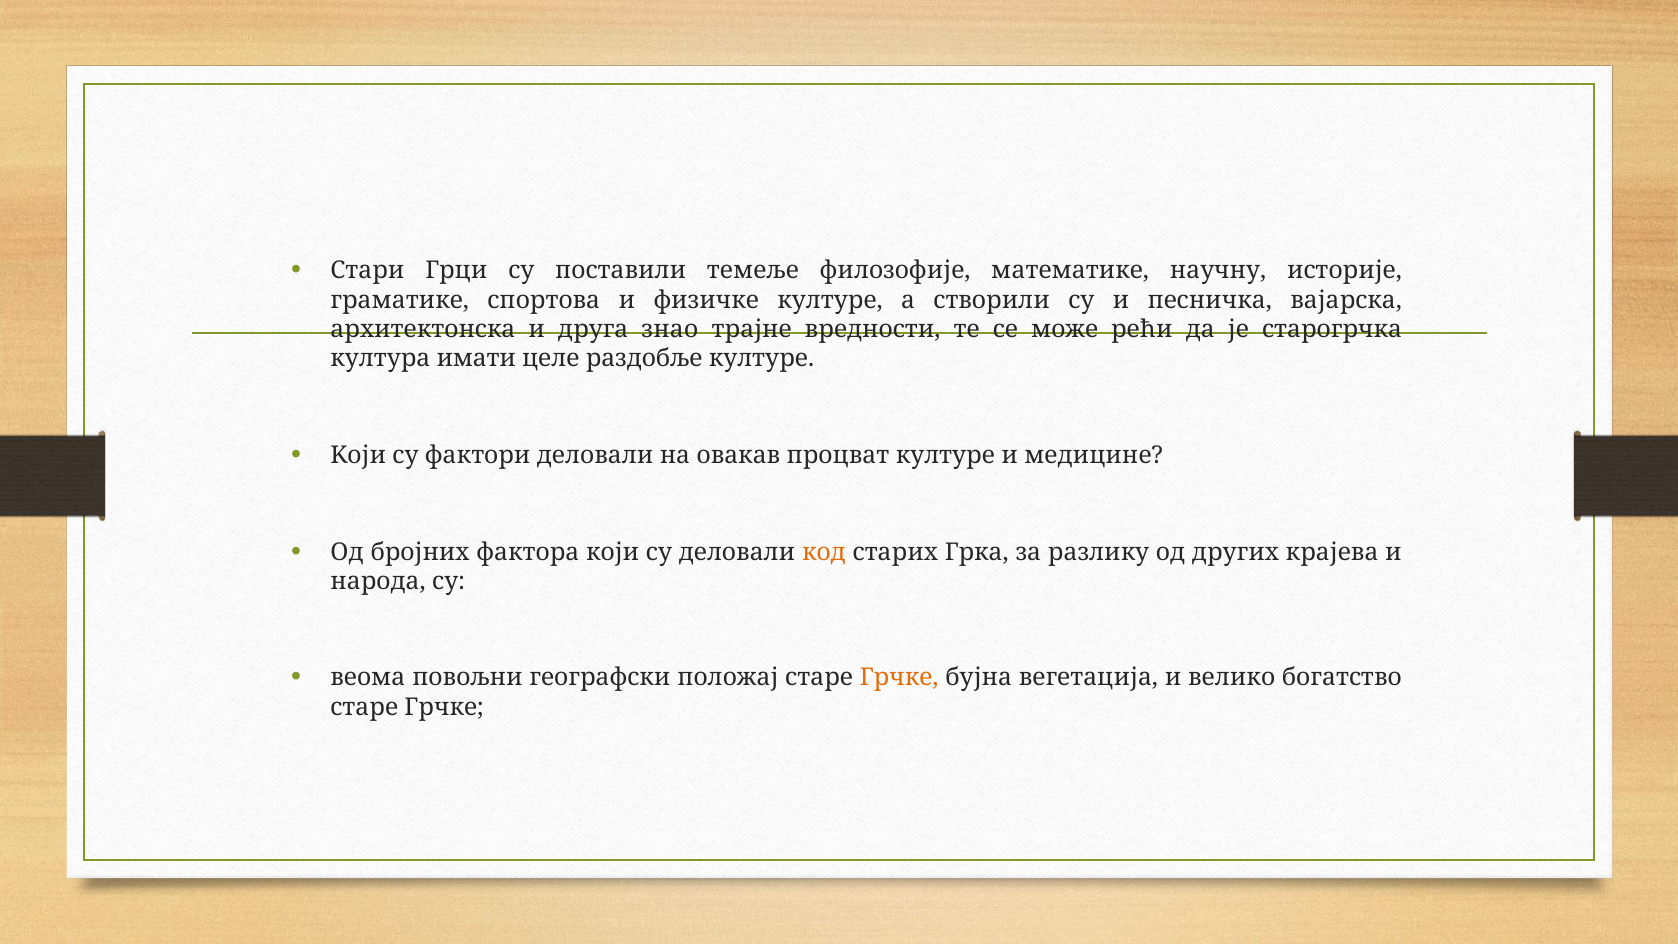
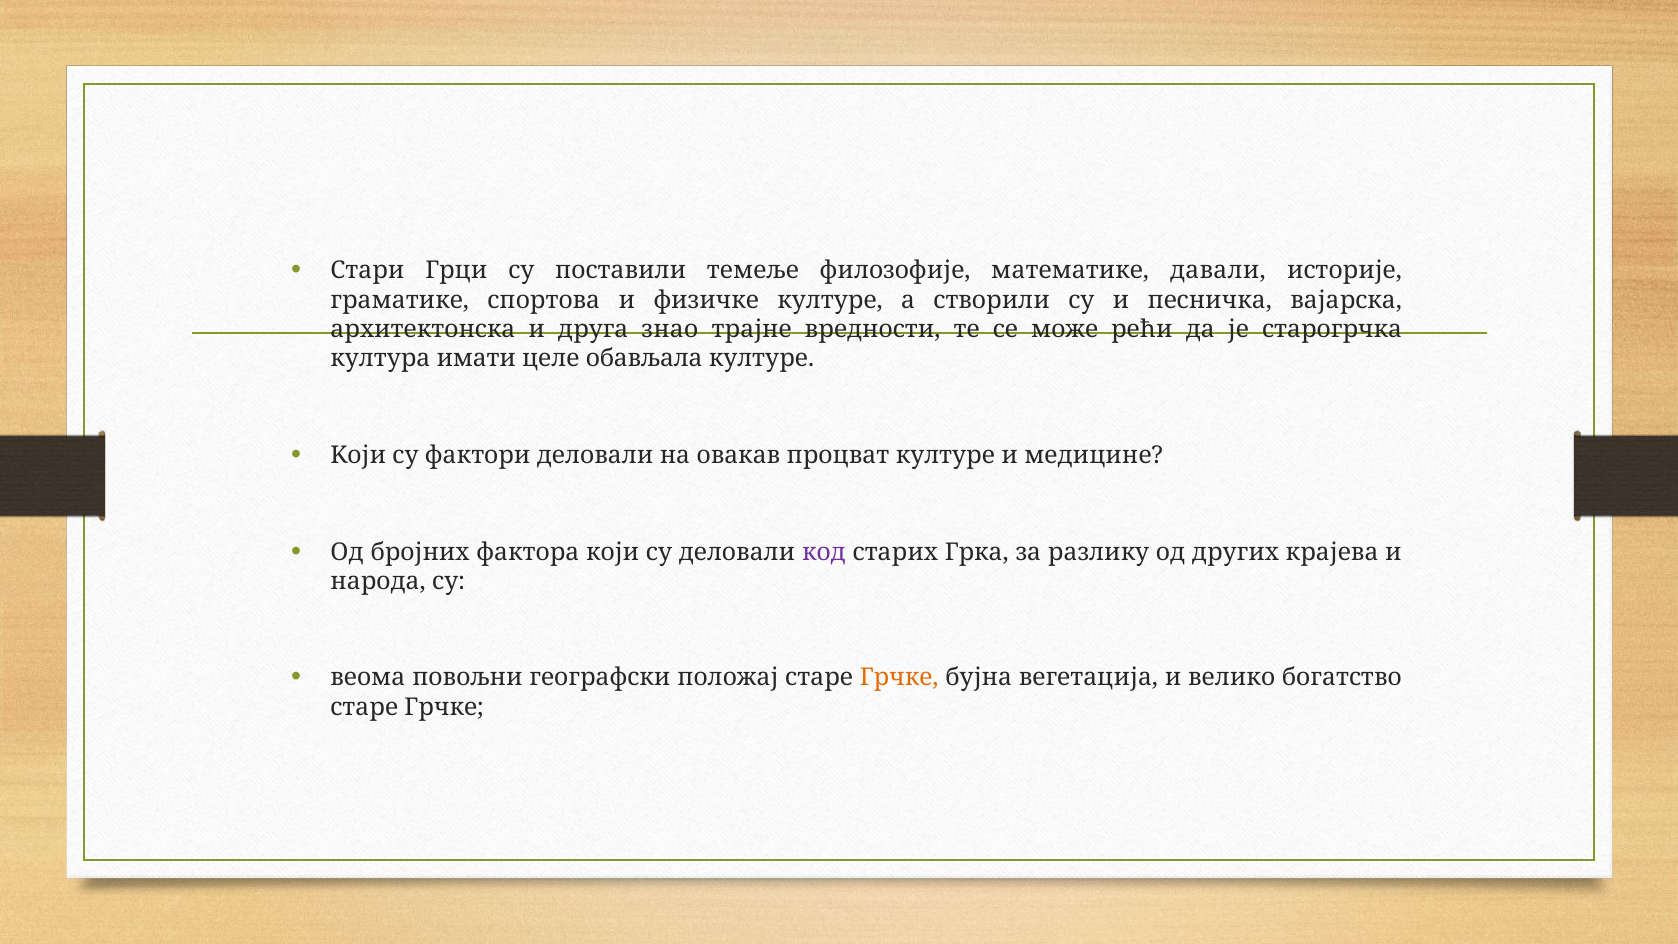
научну: научну -> давали
раздобље: раздобље -> обављала
код colour: orange -> purple
